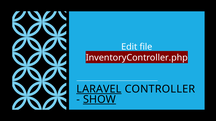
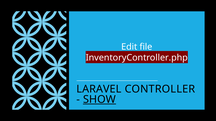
LARAVEL underline: present -> none
